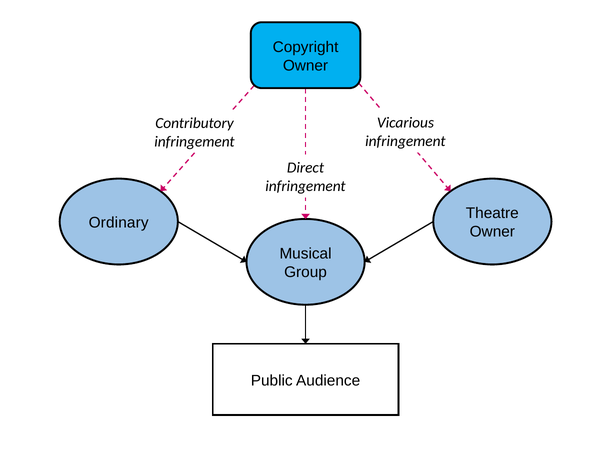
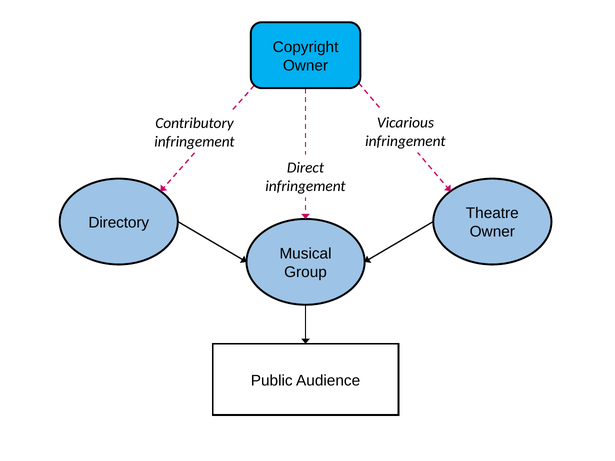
Ordinary: Ordinary -> Directory
